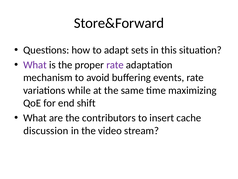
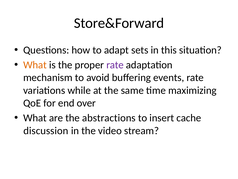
What at (35, 65) colour: purple -> orange
shift: shift -> over
contributors: contributors -> abstractions
